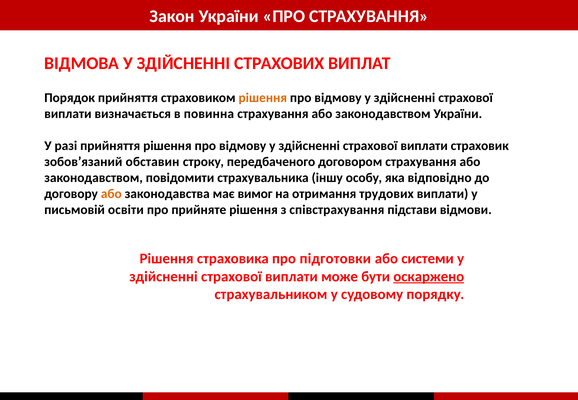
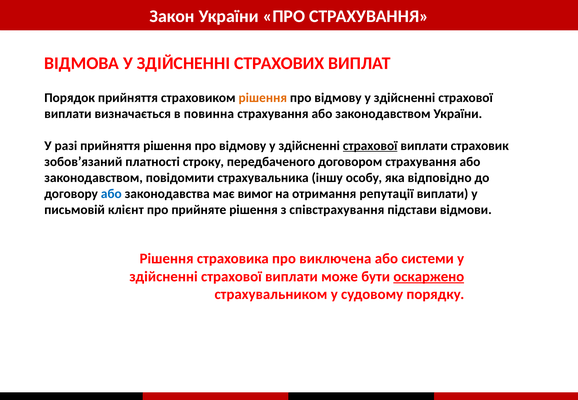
страхової at (370, 146) underline: none -> present
обставин: обставин -> платності
або at (111, 194) colour: orange -> blue
трудових: трудових -> репутації
освіти: освіти -> клієнт
підготовки: підготовки -> виключена
